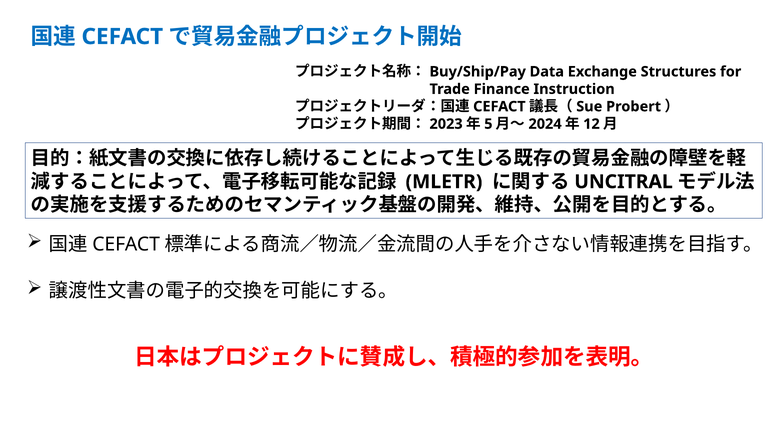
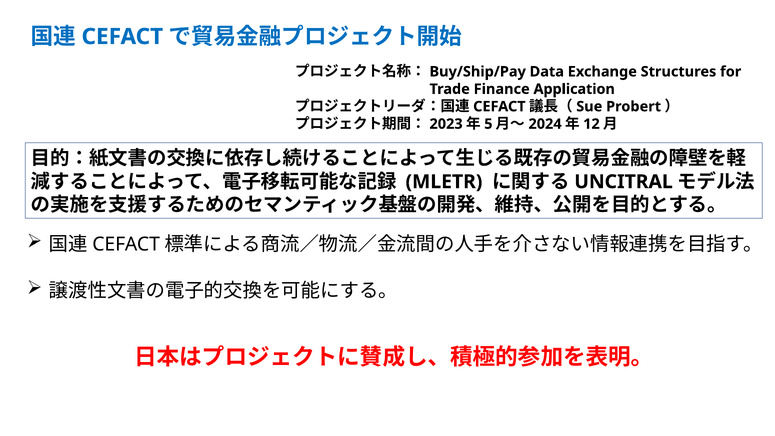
Instruction: Instruction -> Application
